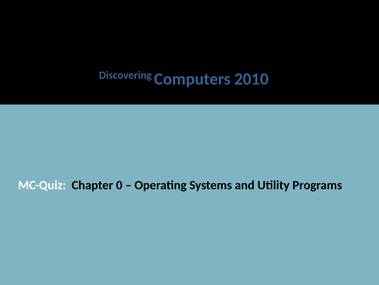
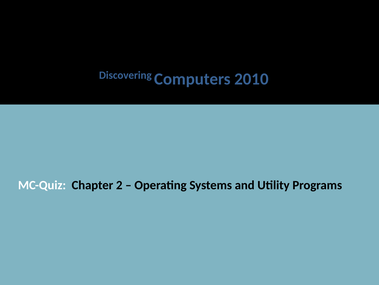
0: 0 -> 2
